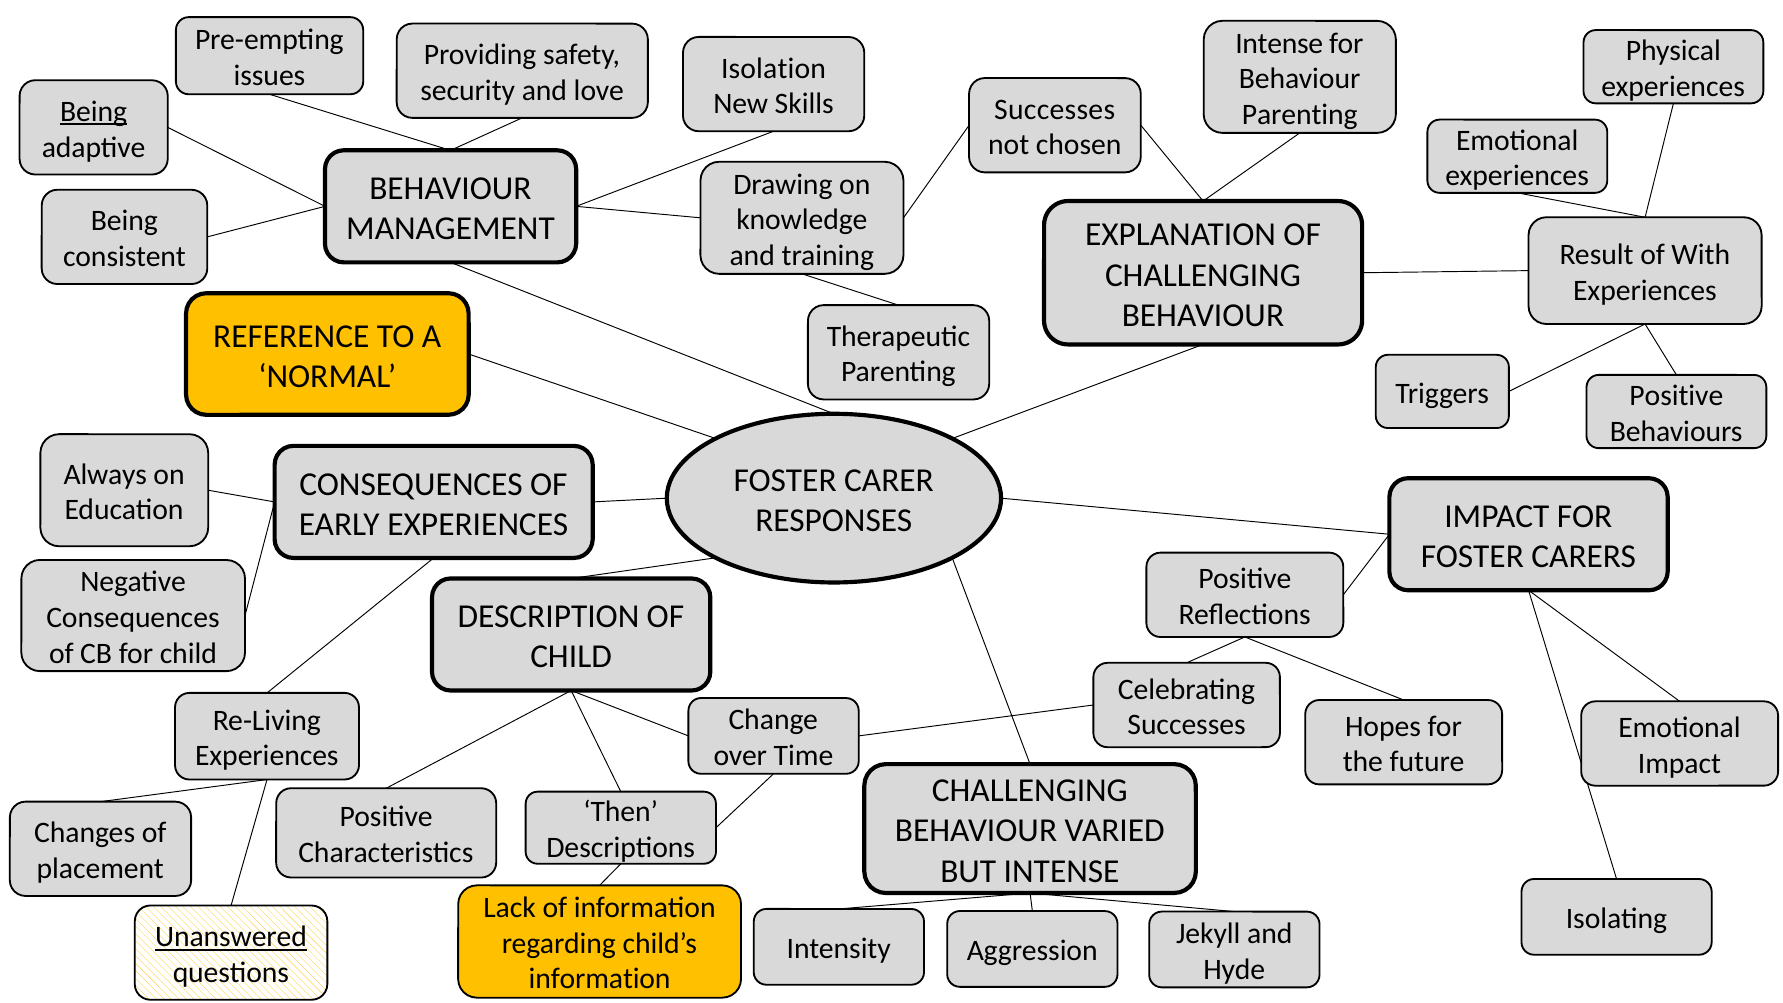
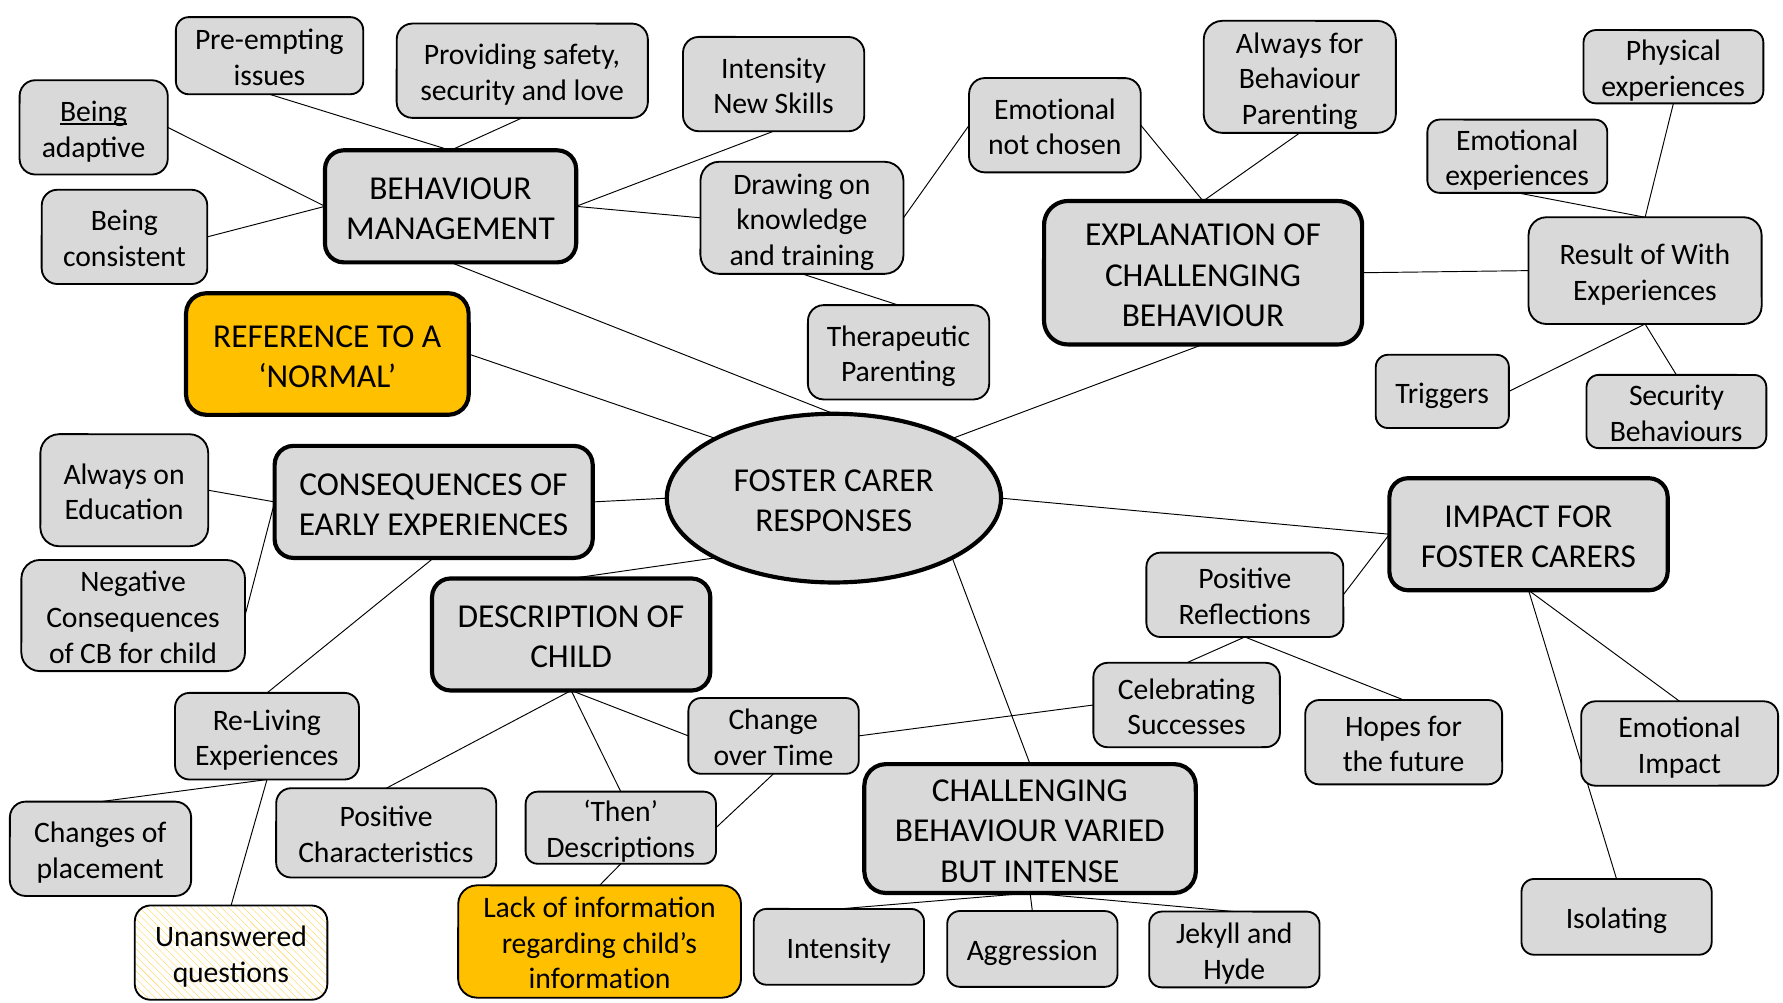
Intense at (1279, 43): Intense -> Always
Isolation at (773, 68): Isolation -> Intensity
Successes at (1055, 109): Successes -> Emotional
Positive at (1676, 396): Positive -> Security
Unanswered underline: present -> none
